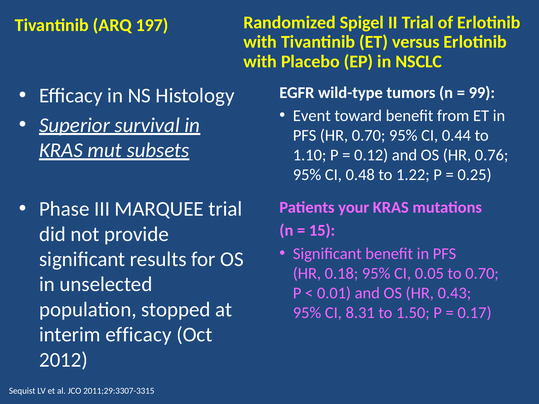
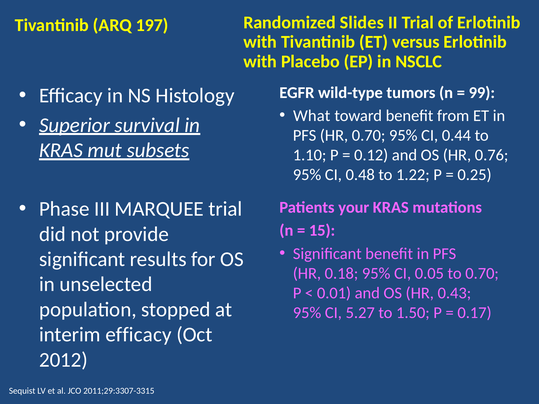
Spigel: Spigel -> Slides
Event: Event -> What
8.31: 8.31 -> 5.27
